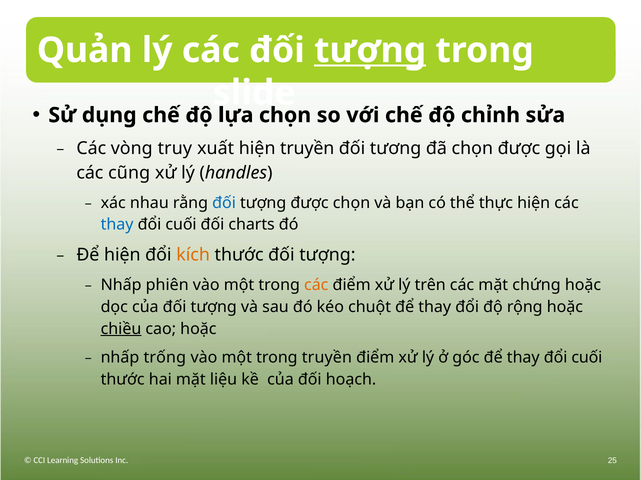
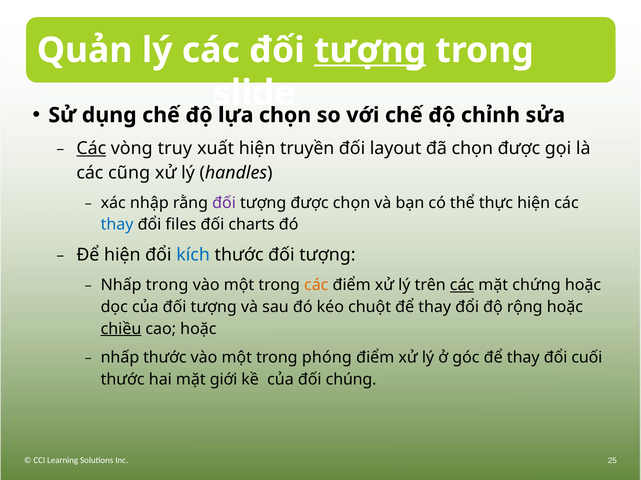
Các at (91, 149) underline: none -> present
tương: tương -> layout
nhau: nhau -> nhập
đối at (224, 203) colour: blue -> purple
cuối at (181, 225): cuối -> files
kích colour: orange -> blue
Nhấp phiên: phiên -> trong
các at (462, 285) underline: none -> present
nhấp trống: trống -> thước
trong truyền: truyền -> phóng
liệu: liệu -> giới
hoạch: hoạch -> chúng
